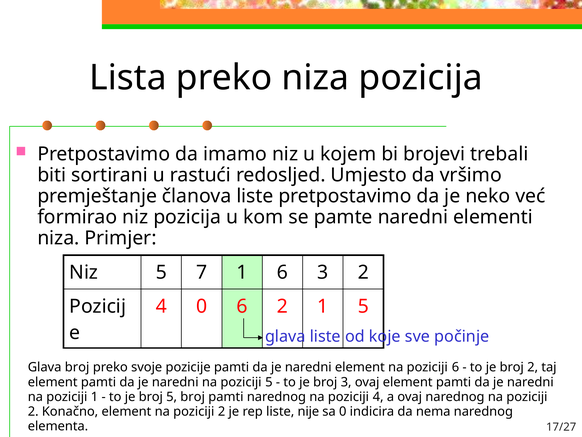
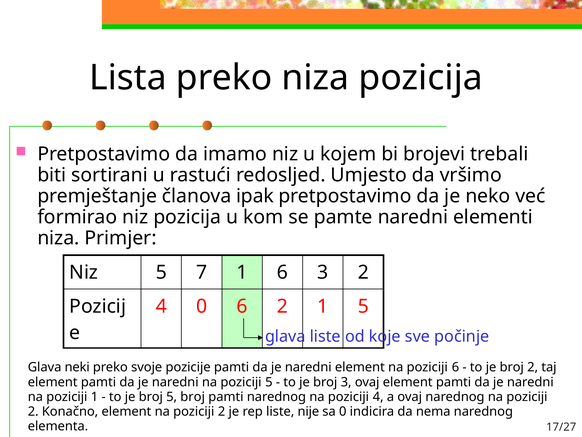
članova liste: liste -> ipak
Glava broj: broj -> neki
